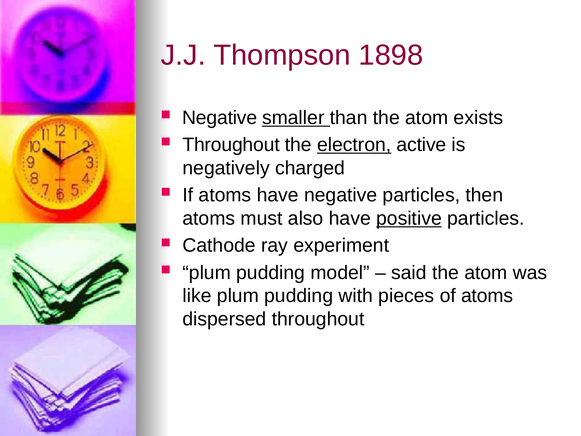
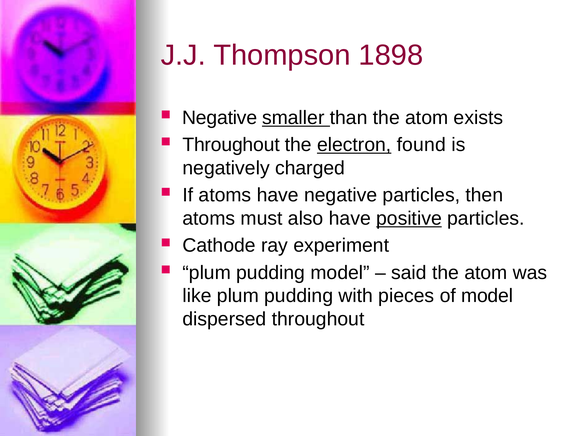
active: active -> found
of atoms: atoms -> model
